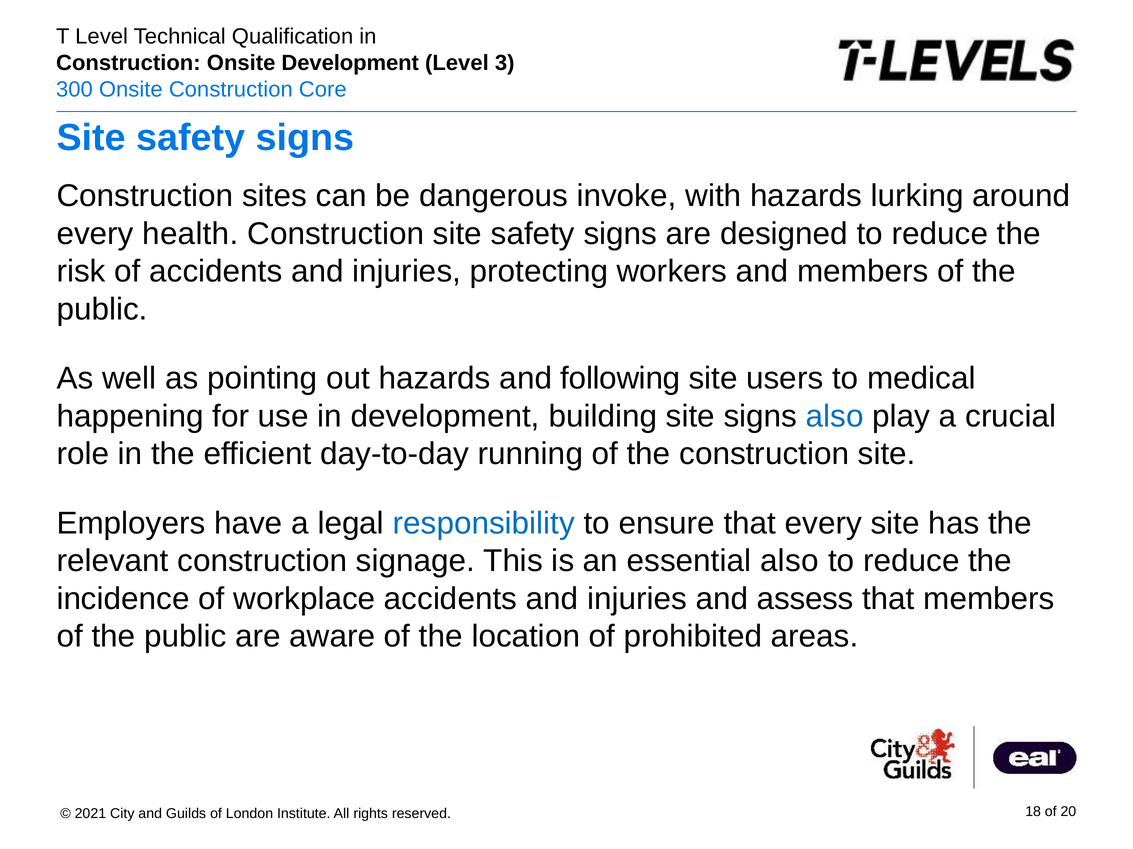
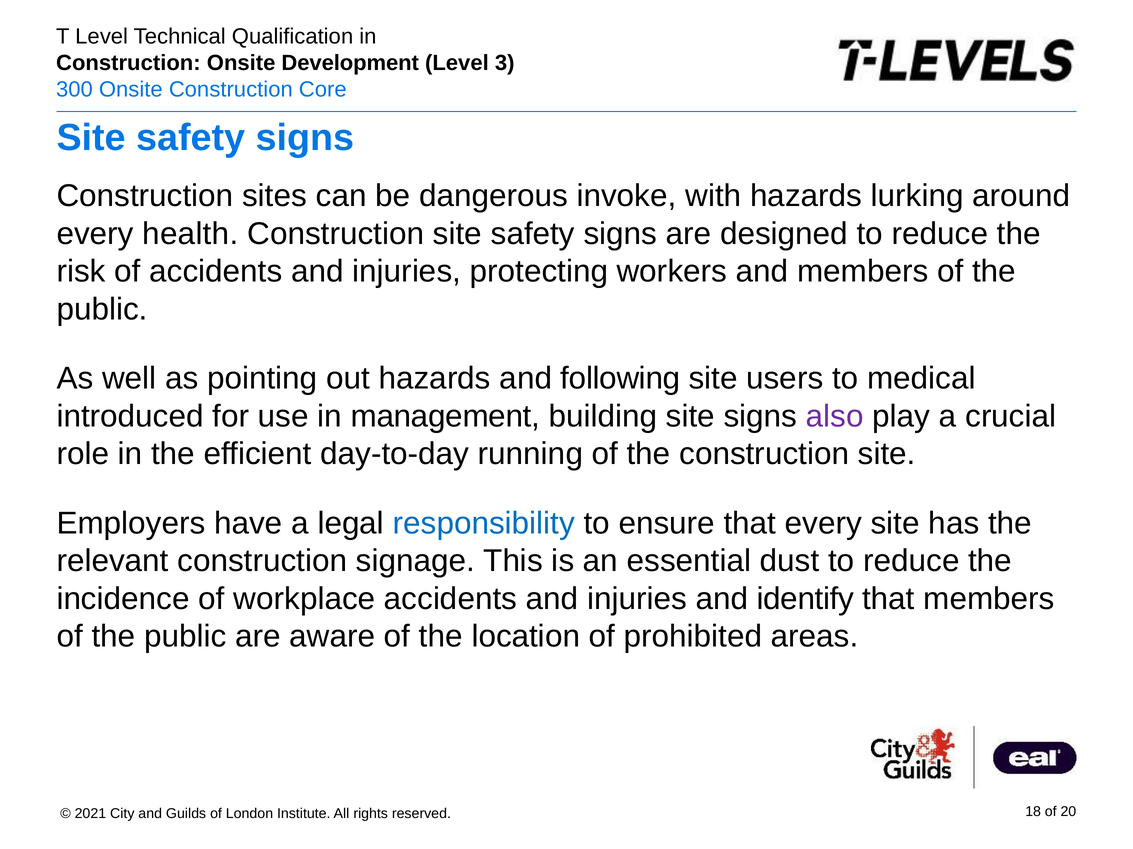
happening: happening -> introduced
in development: development -> management
also at (835, 417) colour: blue -> purple
essential also: also -> dust
assess: assess -> identify
